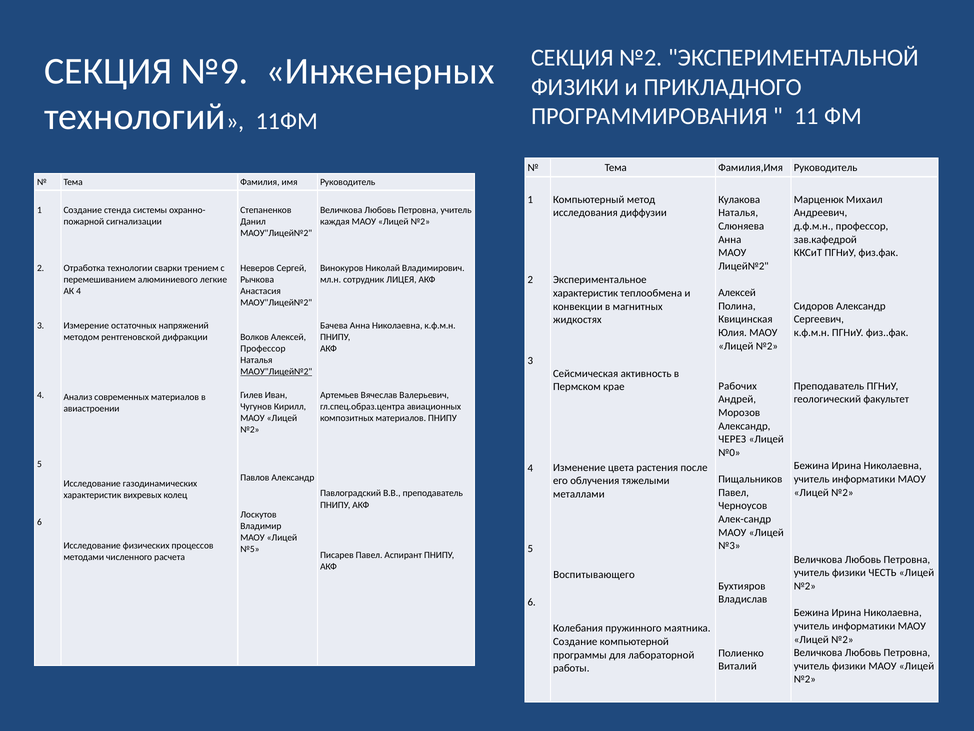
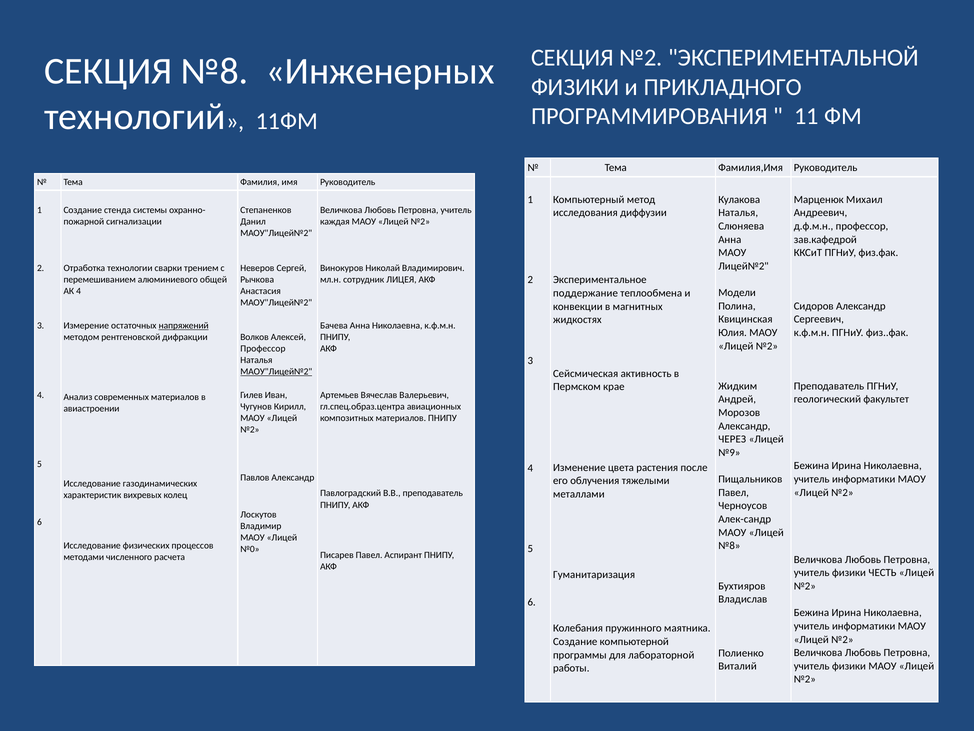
СЕКЦИЯ №9: №9 -> №8
легкие: легкие -> общей
Алексей at (737, 293): Алексей -> Модели
характеристик at (586, 293): характеристик -> поддержание
напряжений underline: none -> present
Рабочих: Рабочих -> Жидким
№0: №0 -> №9
№3 at (729, 545): №3 -> №8
№5: №5 -> №0
Воспитывающего: Воспитывающего -> Гуманитаризация
